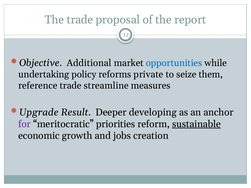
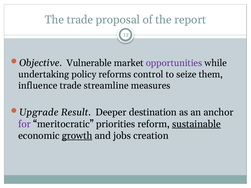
Additional: Additional -> Vulnerable
opportunities colour: blue -> purple
private: private -> control
reference: reference -> influence
developing: developing -> destination
growth underline: none -> present
